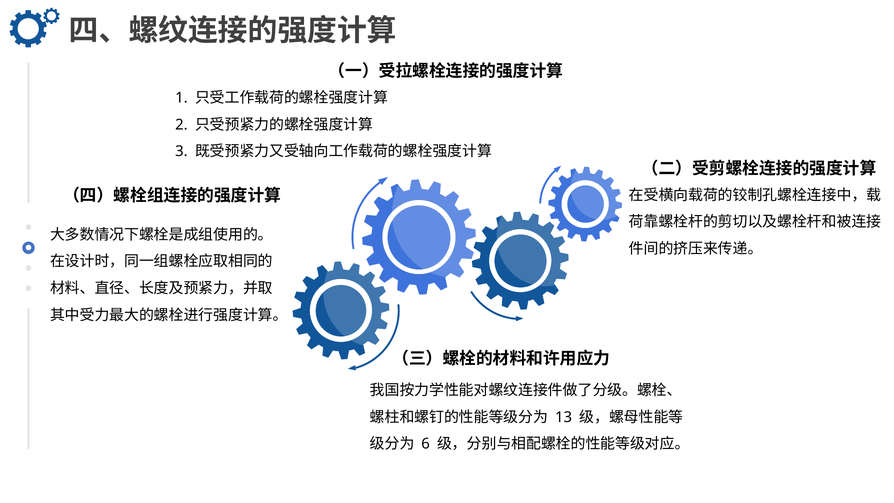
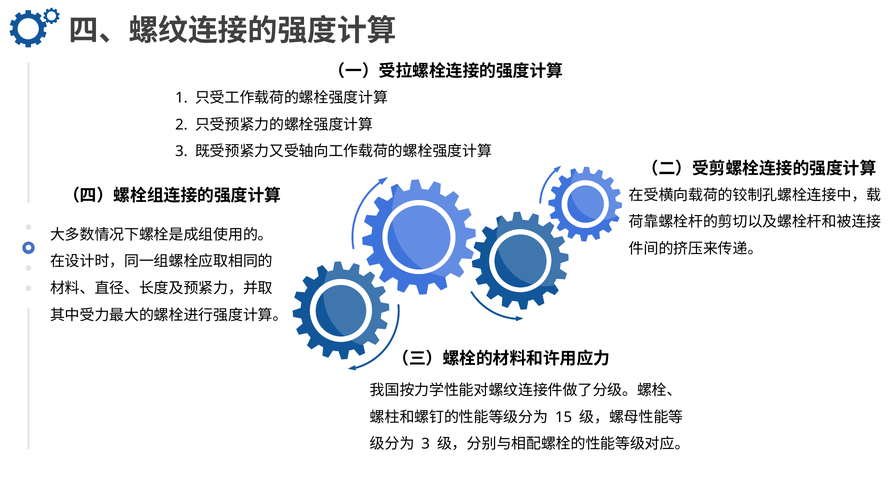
13: 13 -> 15
6 at (426, 444): 6 -> 3
